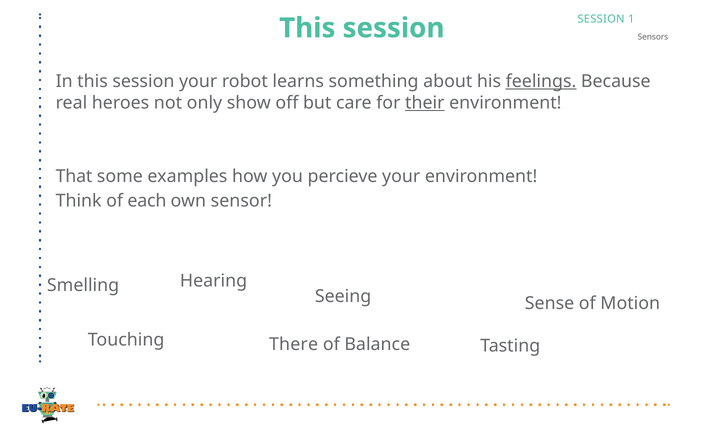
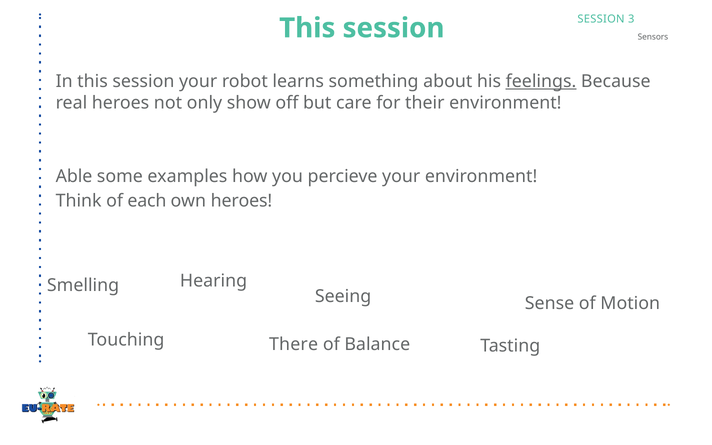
1: 1 -> 3
their underline: present -> none
That: That -> Able
own sensor: sensor -> heroes
